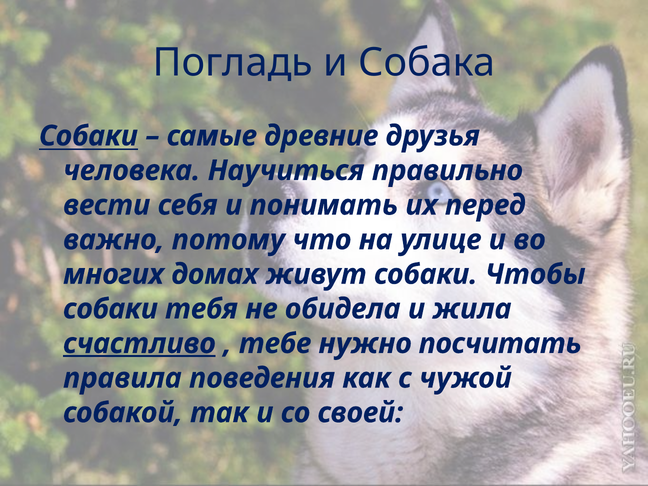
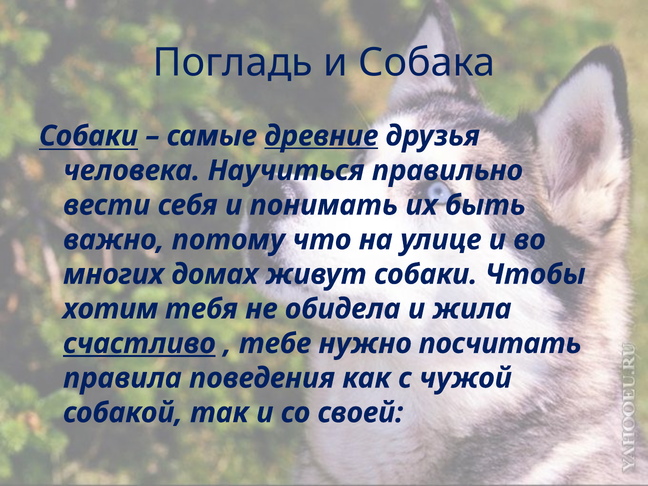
древние underline: none -> present
перед: перед -> быть
собаки at (111, 309): собаки -> хотим
